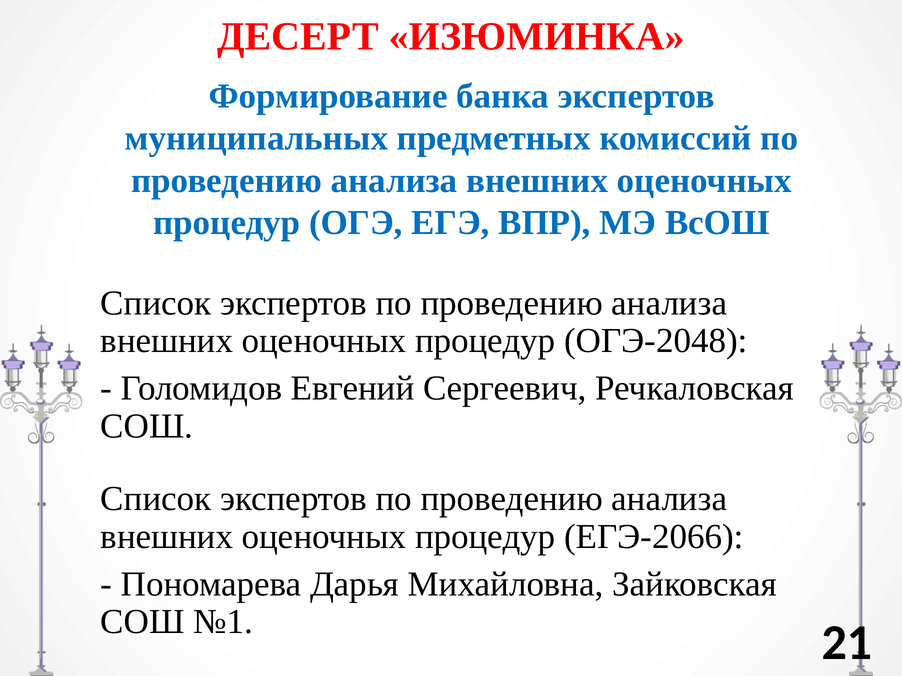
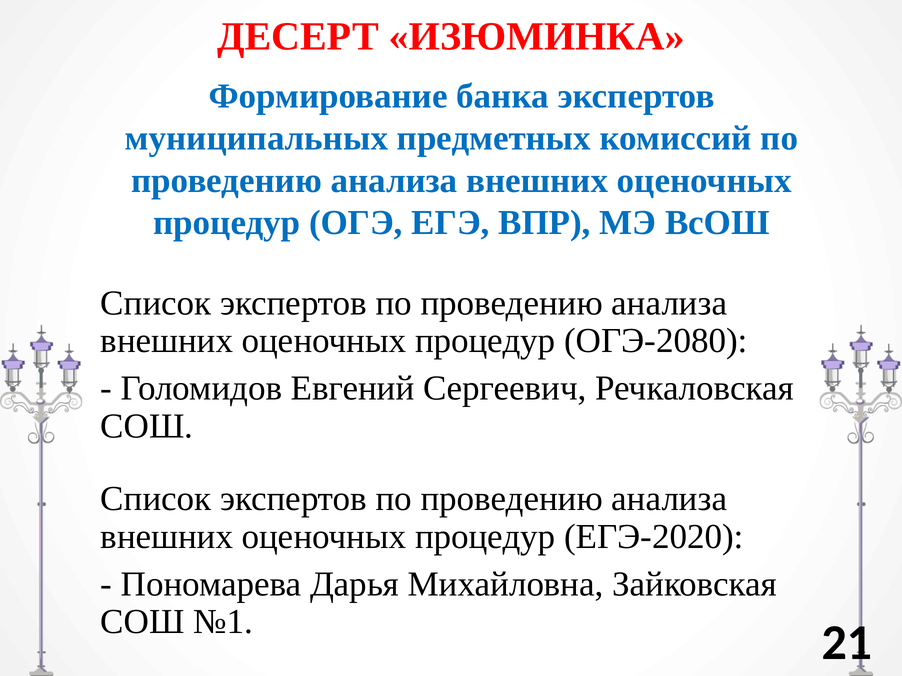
ОГЭ-2048: ОГЭ-2048 -> ОГЭ-2080
ЕГЭ-2066: ЕГЭ-2066 -> ЕГЭ-2020
